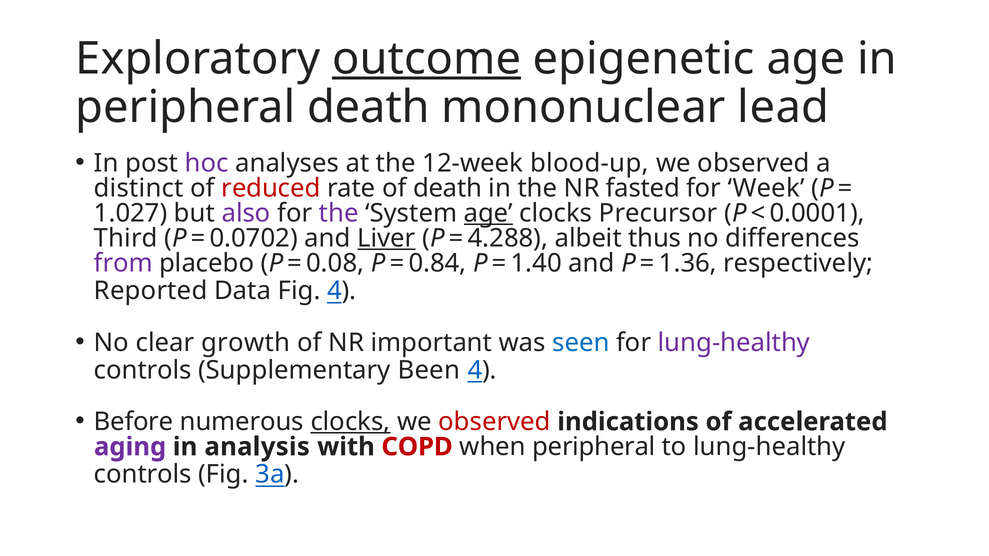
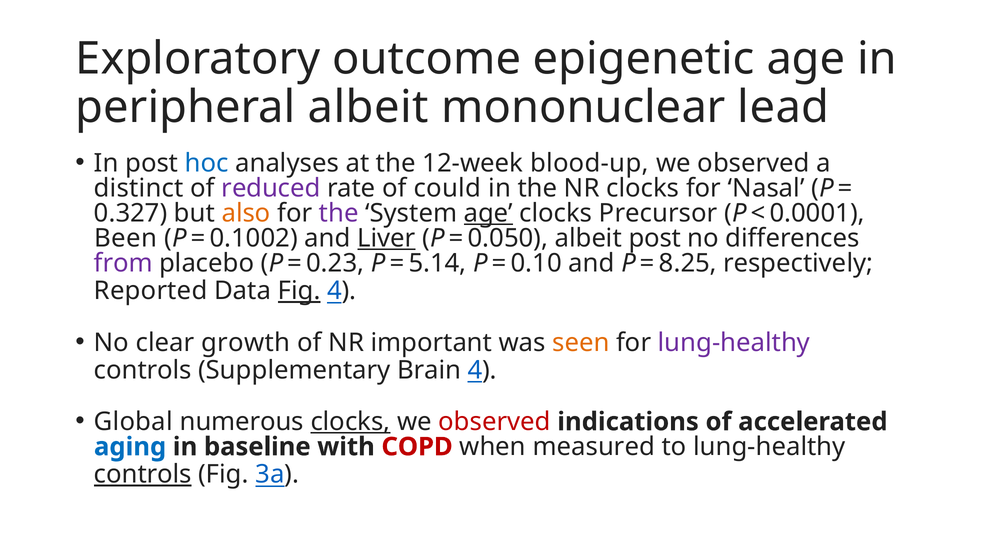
outcome underline: present -> none
peripheral death: death -> albeit
hoc colour: purple -> blue
reduced colour: red -> purple
of death: death -> could
NR fasted: fasted -> clocks
Week: Week -> Nasal
1.027: 1.027 -> 0.327
also colour: purple -> orange
Third: Third -> Been
0.0702: 0.0702 -> 0.1002
4.288: 4.288 -> 0.050
albeit thus: thus -> post
0.08: 0.08 -> 0.23
0.84: 0.84 -> 5.14
1.40: 1.40 -> 0.10
1.36: 1.36 -> 8.25
Fig at (299, 291) underline: none -> present
seen colour: blue -> orange
Been: Been -> Brain
Before: Before -> Global
aging colour: purple -> blue
analysis: analysis -> baseline
when peripheral: peripheral -> measured
controls at (143, 475) underline: none -> present
